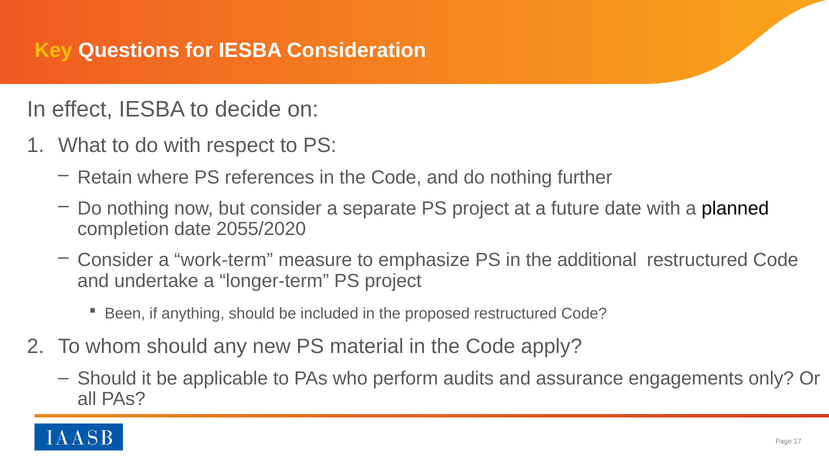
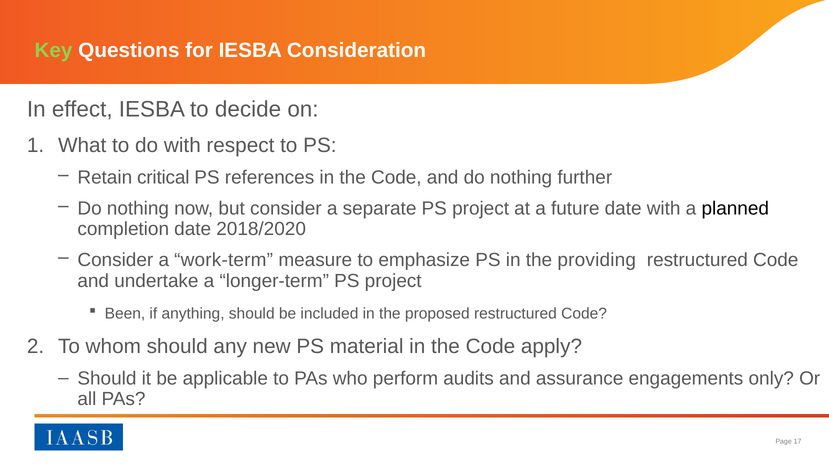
Key colour: yellow -> light green
where: where -> critical
2055/2020: 2055/2020 -> 2018/2020
additional: additional -> providing
